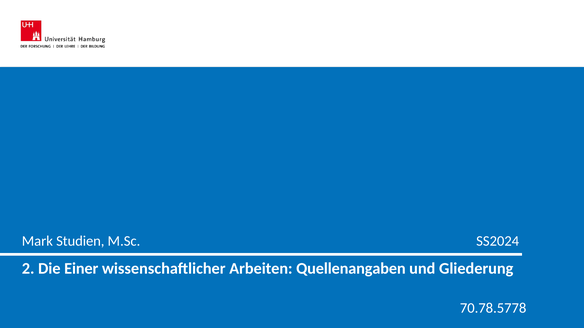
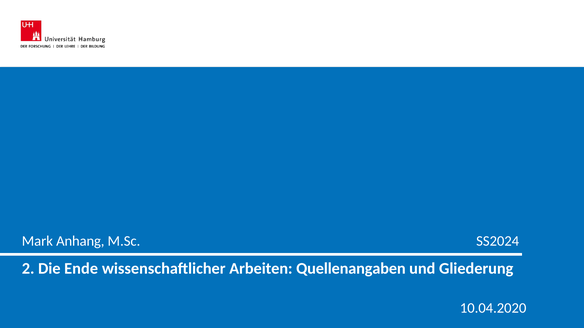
Studien: Studien -> Anhang
Einer: Einer -> Ende
70.78.5778: 70.78.5778 -> 10.04.2020
